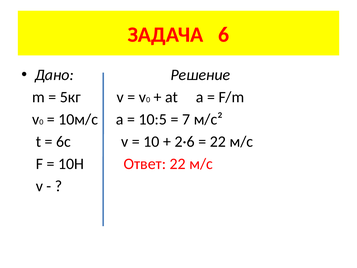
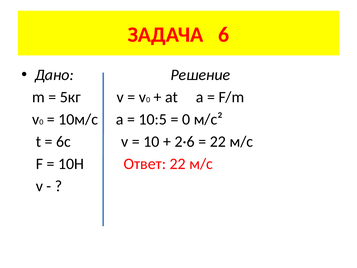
7 at (186, 119): 7 -> 0
